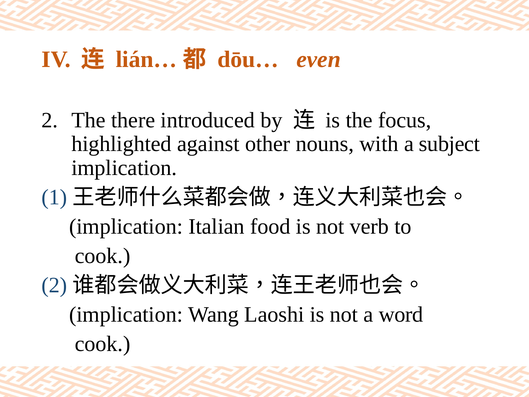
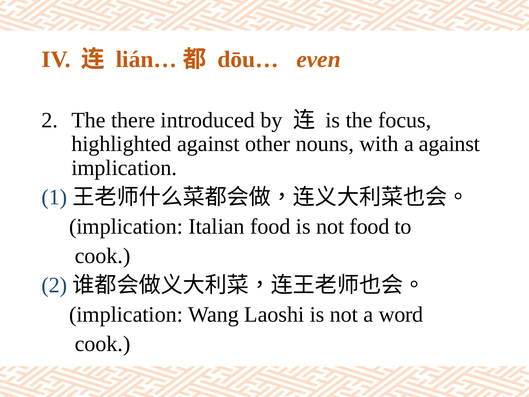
a subject: subject -> against
not verb: verb -> food
